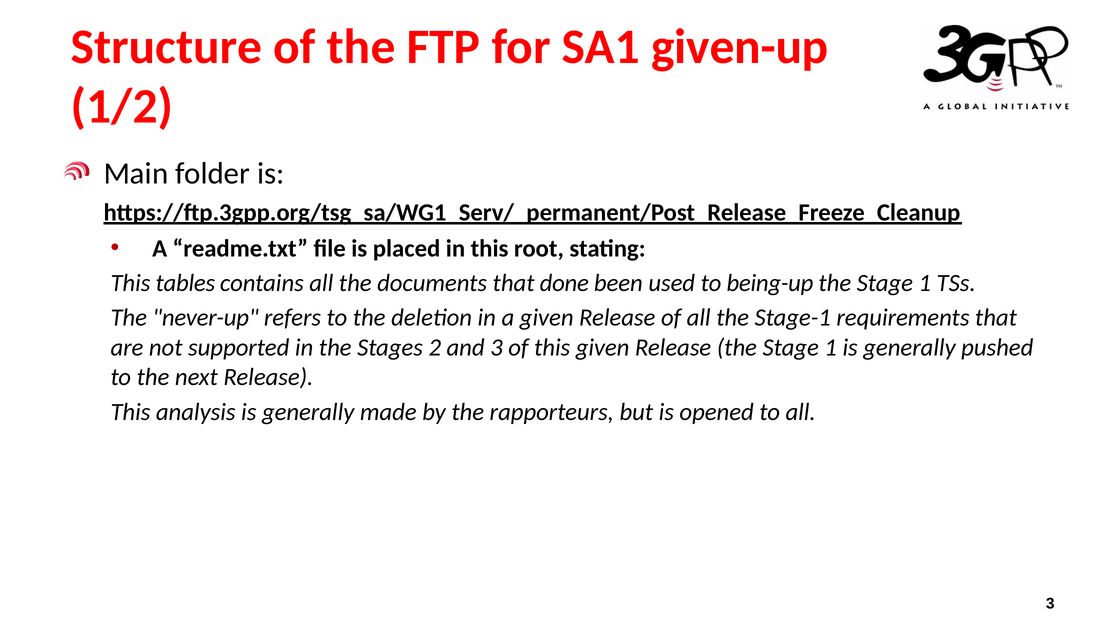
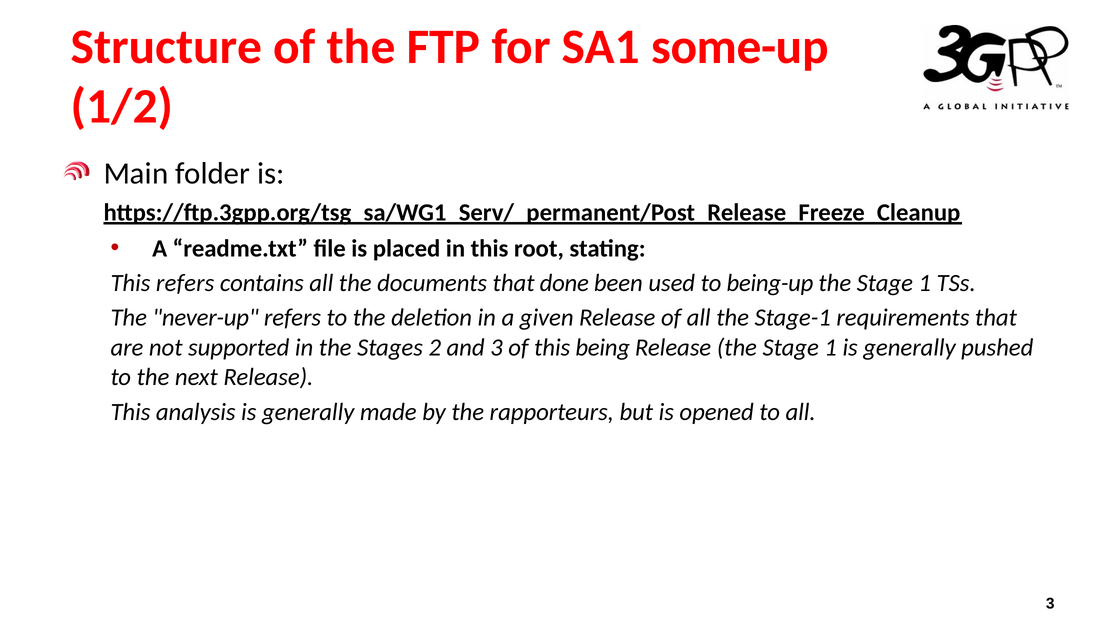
given-up: given-up -> some-up
This tables: tables -> refers
this given: given -> being
